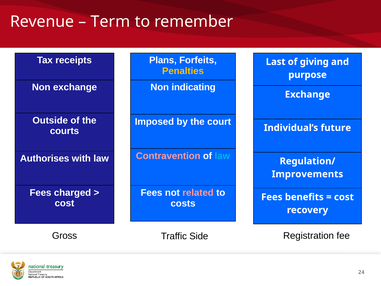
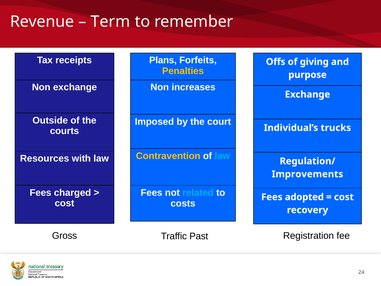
Last: Last -> Offs
indicating: indicating -> increases
future: future -> trucks
Contravention colour: pink -> yellow
Authorises: Authorises -> Resources
related colour: pink -> light blue
benefits: benefits -> adopted
Side: Side -> Past
